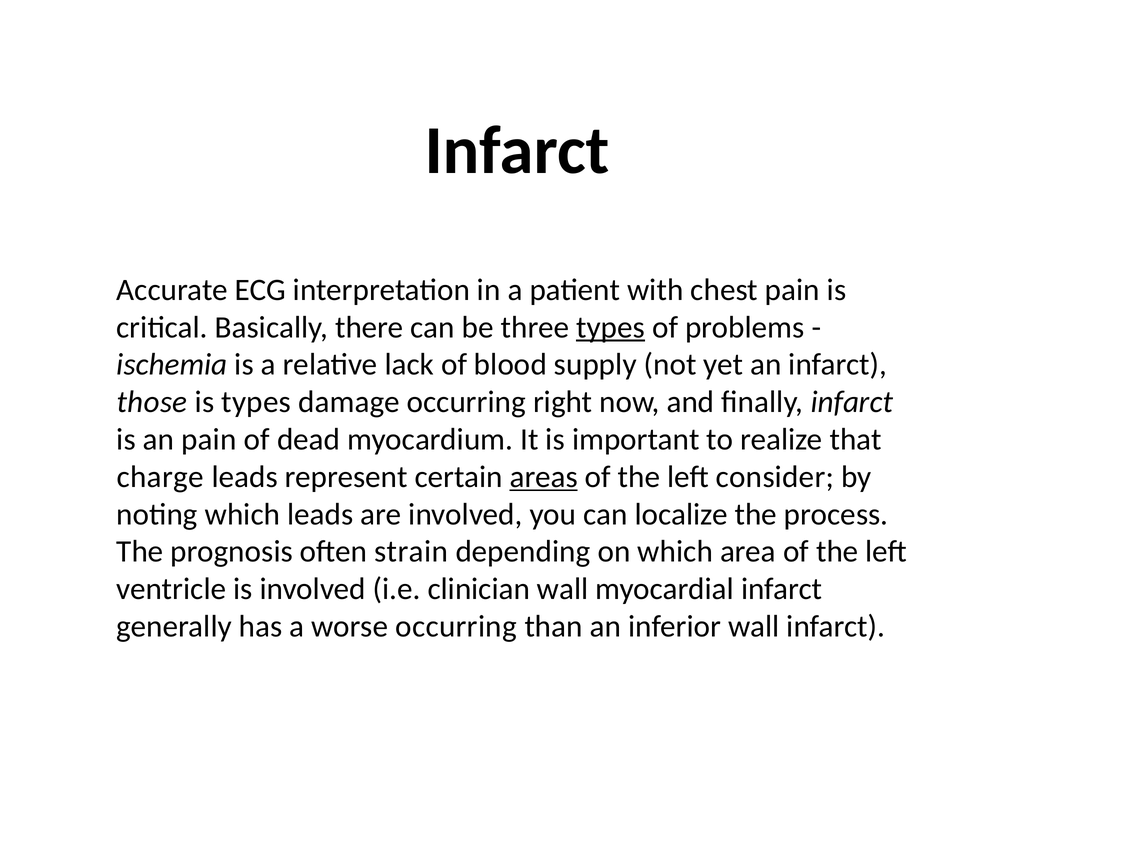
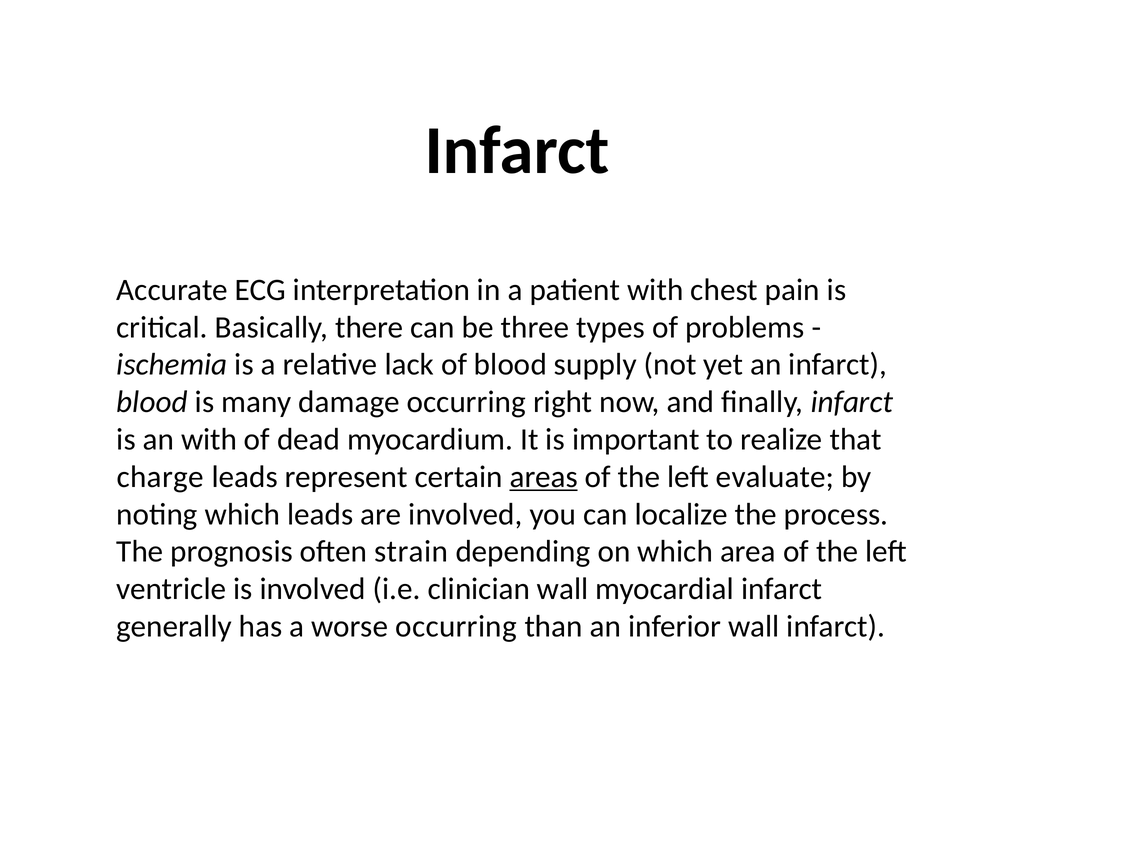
types at (611, 327) underline: present -> none
those at (152, 402): those -> blood
is types: types -> many
an pain: pain -> with
consider: consider -> evaluate
